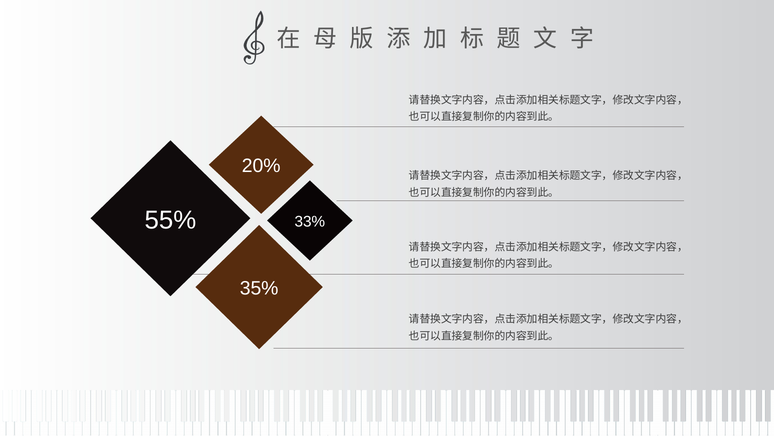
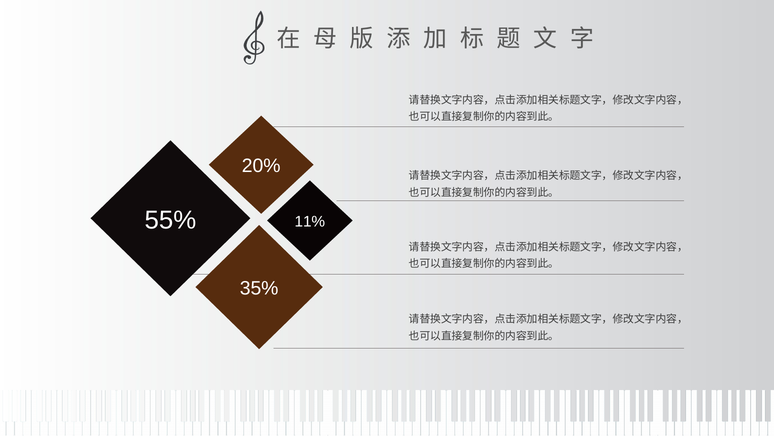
33%: 33% -> 11%
